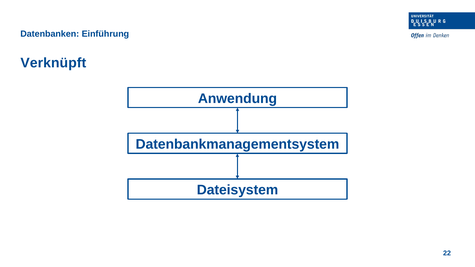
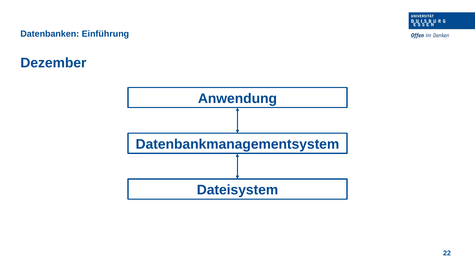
Verknüpft: Verknüpft -> Dezember
